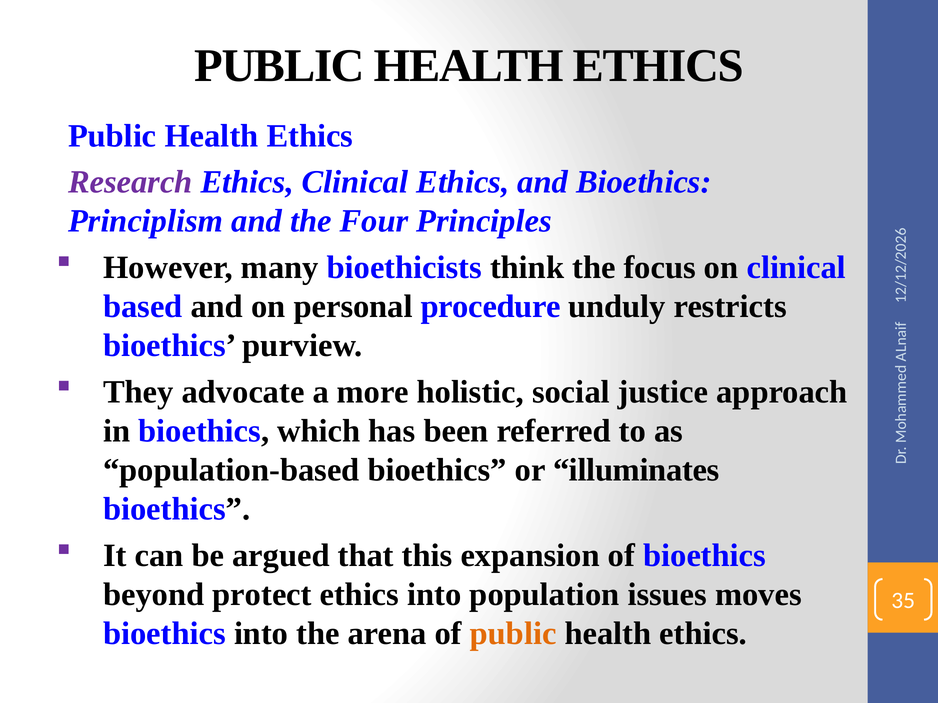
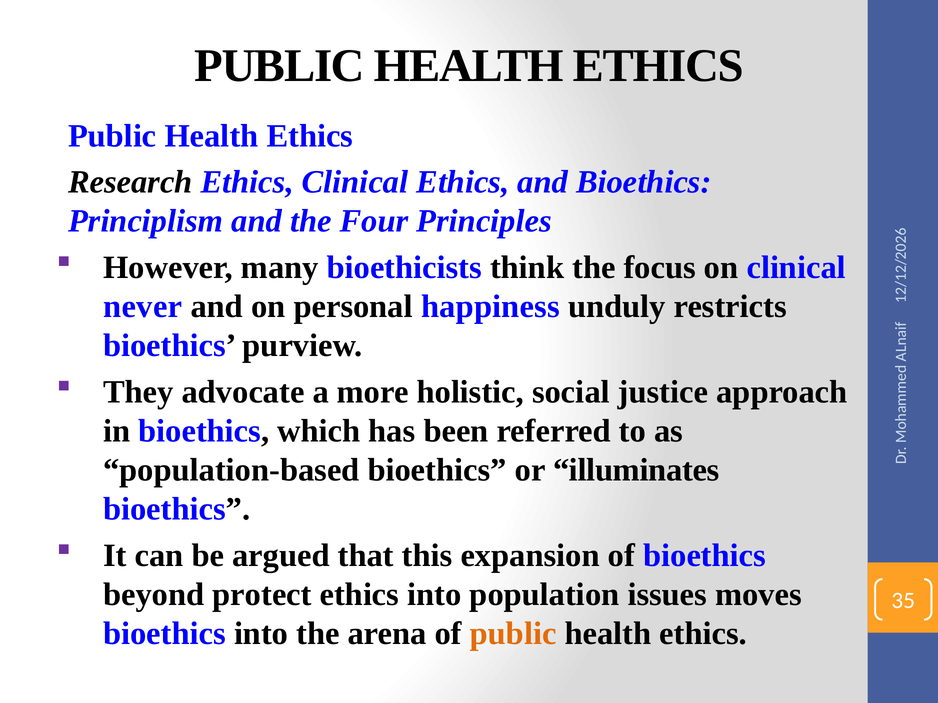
Research colour: purple -> black
based: based -> never
procedure: procedure -> happiness
